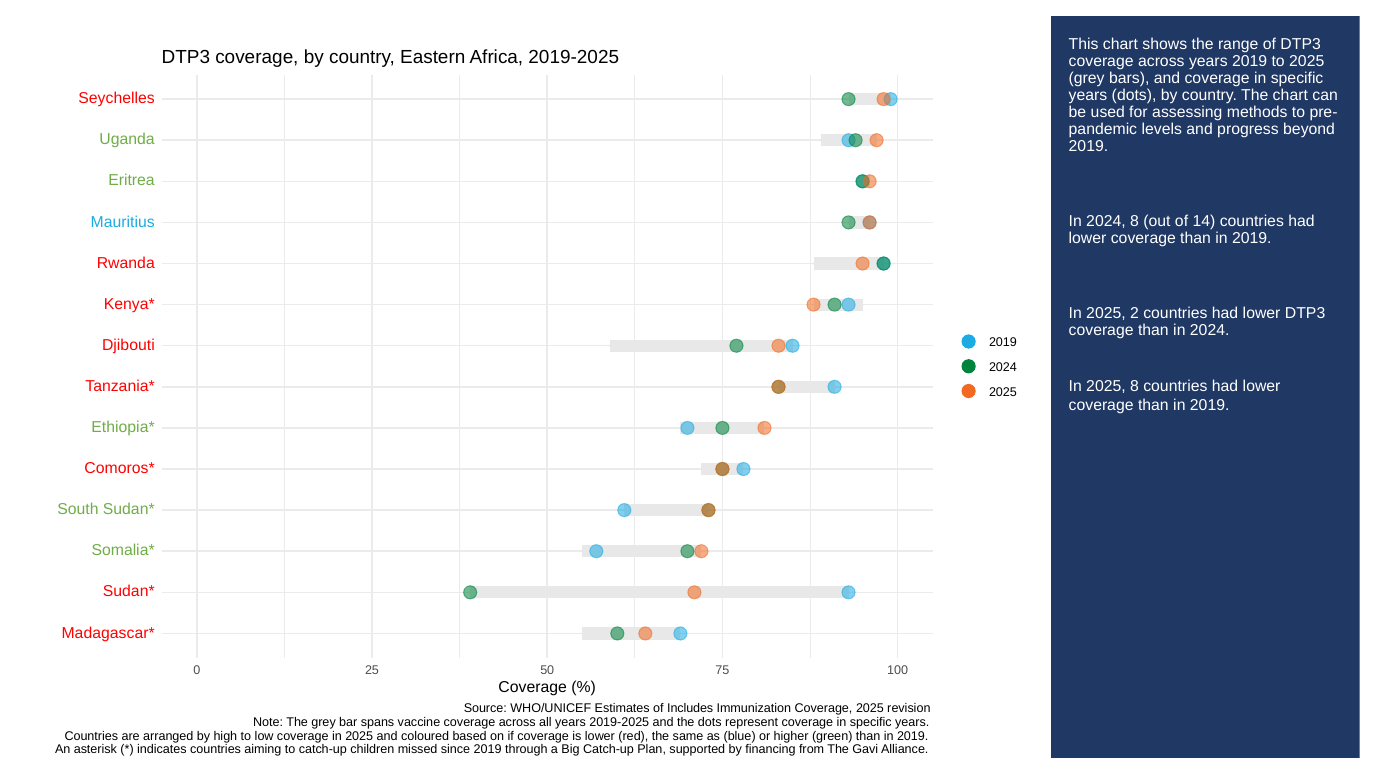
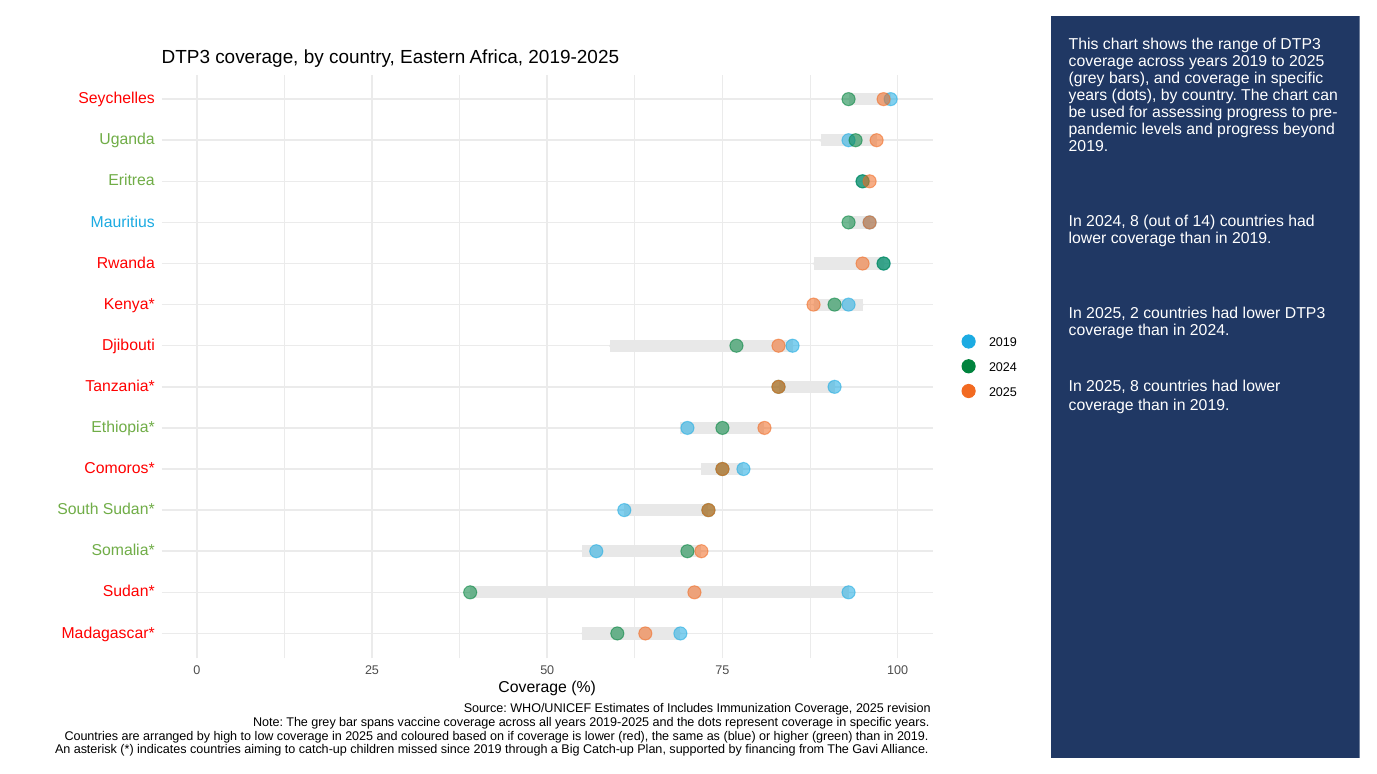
assessing methods: methods -> progress
